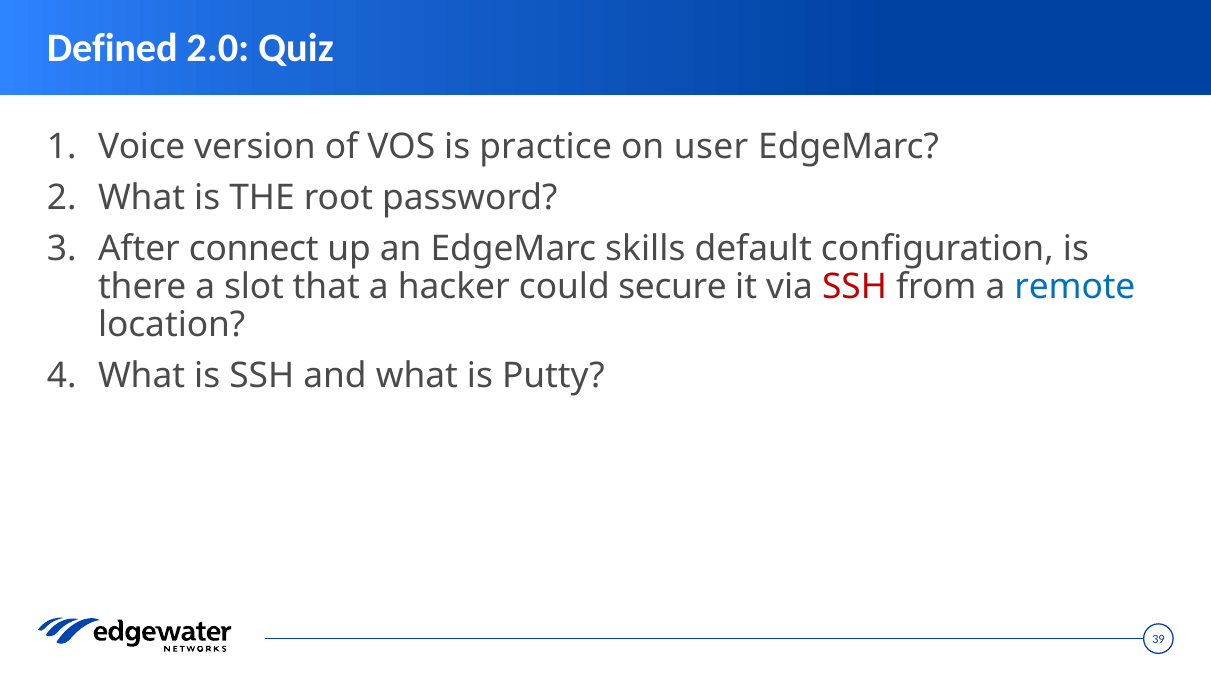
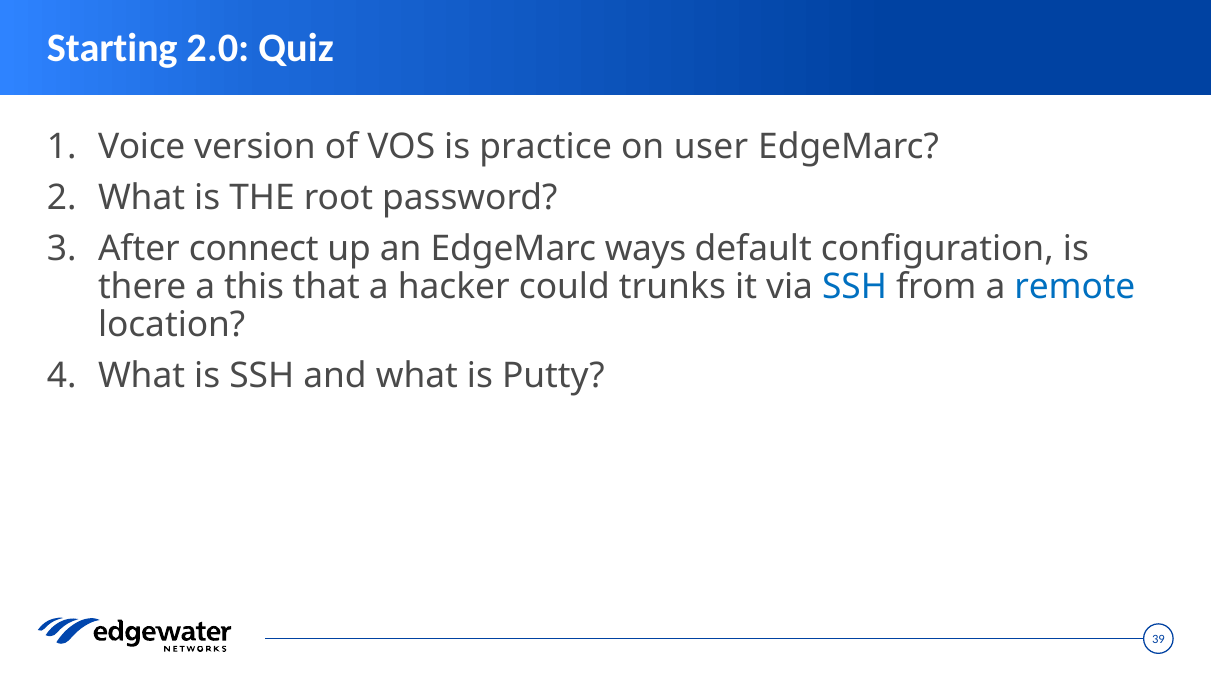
Defined: Defined -> Starting
skills: skills -> ways
slot: slot -> this
secure: secure -> trunks
SSH at (855, 287) colour: red -> blue
